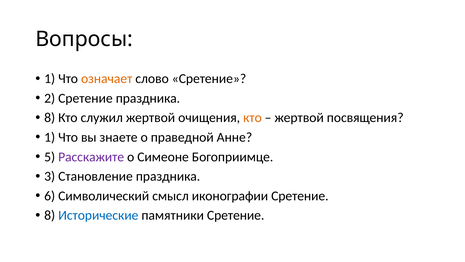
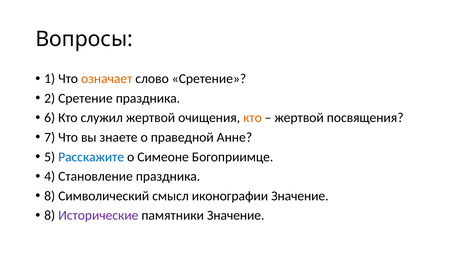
8 at (50, 118): 8 -> 6
1 at (50, 137): 1 -> 7
Расскажите colour: purple -> blue
3: 3 -> 4
6 at (50, 196): 6 -> 8
иконографии Сретение: Сретение -> Значение
Исторические colour: blue -> purple
памятники Сретение: Сретение -> Значение
